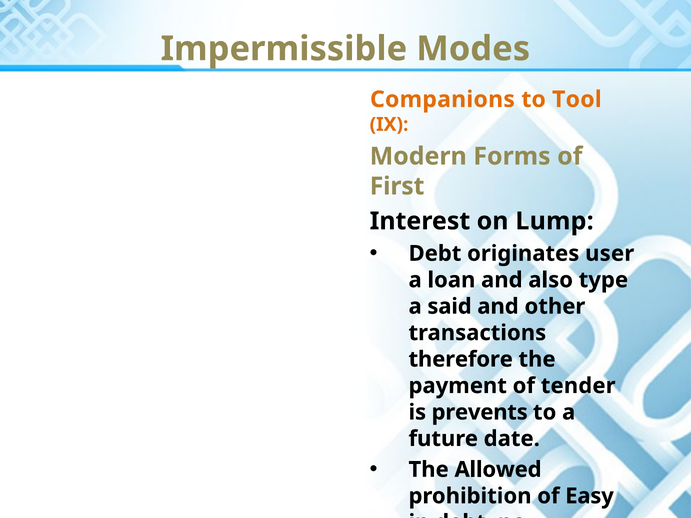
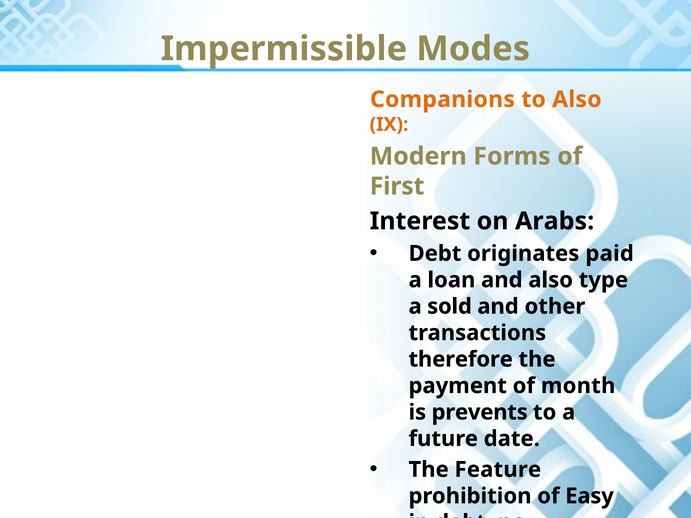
to Tool: Tool -> Also
Lump: Lump -> Arabs
user: user -> paid
said: said -> sold
tender: tender -> month
Allowed: Allowed -> Feature
